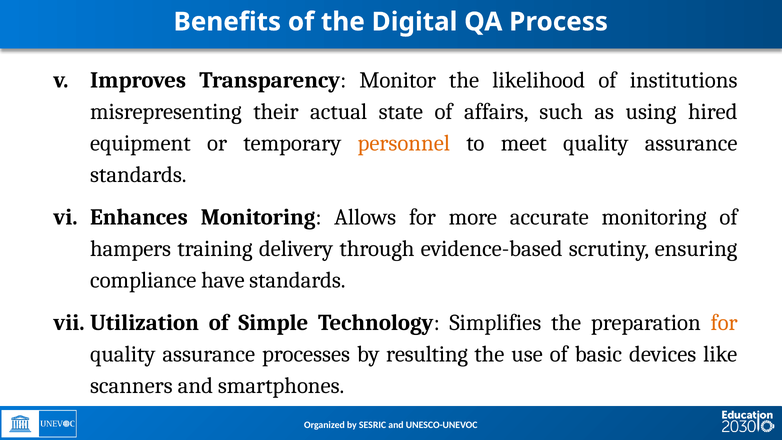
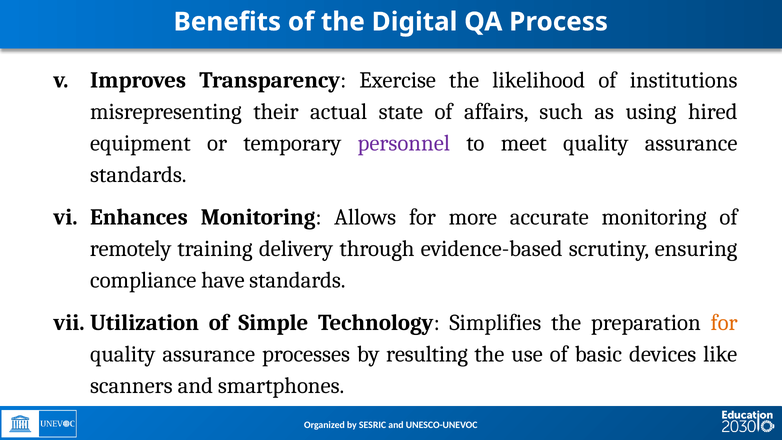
Monitor: Monitor -> Exercise
personnel colour: orange -> purple
hampers: hampers -> remotely
